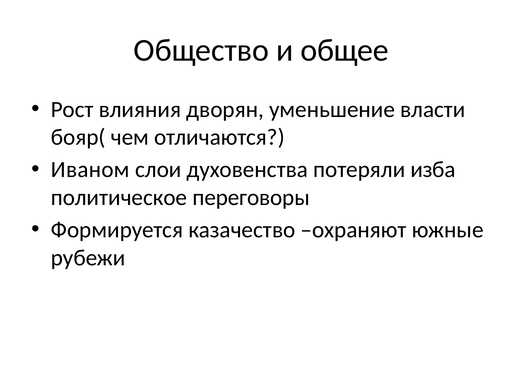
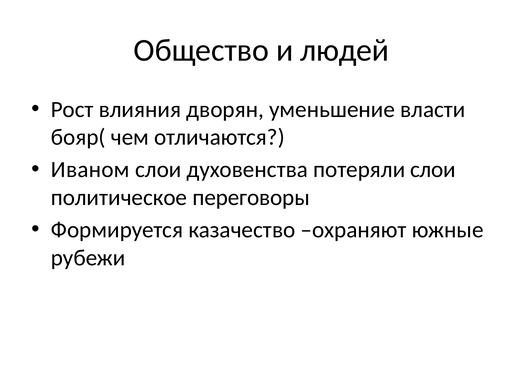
общее: общее -> людей
потеряли изба: изба -> слои
